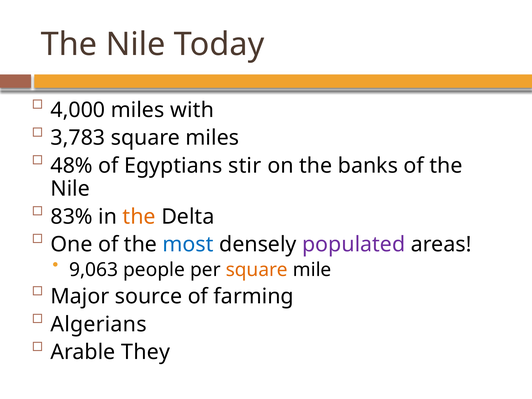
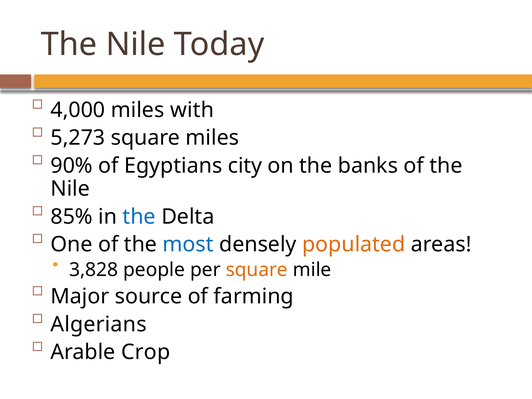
3,783: 3,783 -> 5,273
48%: 48% -> 90%
stir: stir -> city
83%: 83% -> 85%
the at (139, 217) colour: orange -> blue
populated colour: purple -> orange
9,063: 9,063 -> 3,828
They: They -> Crop
